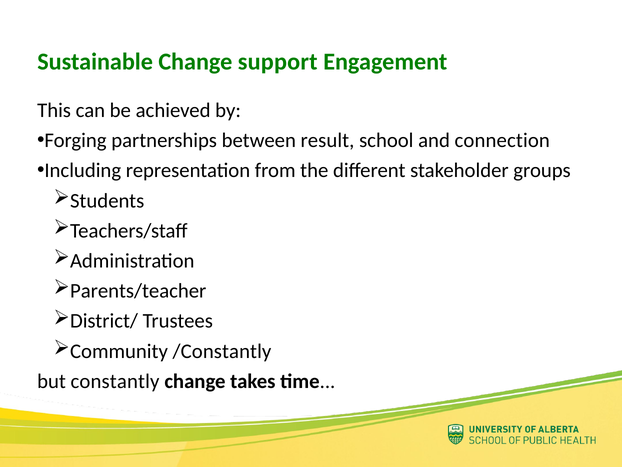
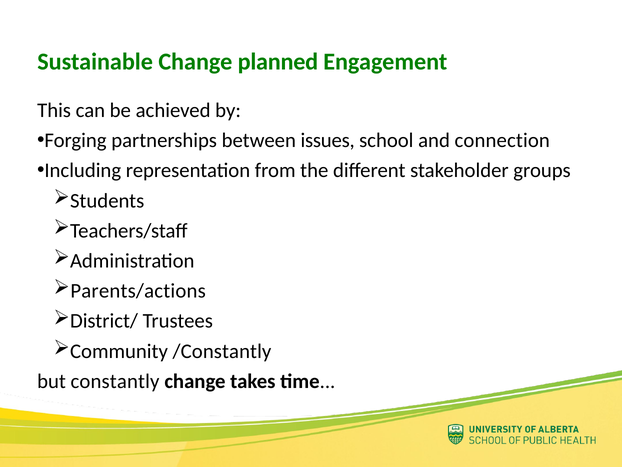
support: support -> planned
result: result -> issues
Parents/teacher: Parents/teacher -> Parents/actions
